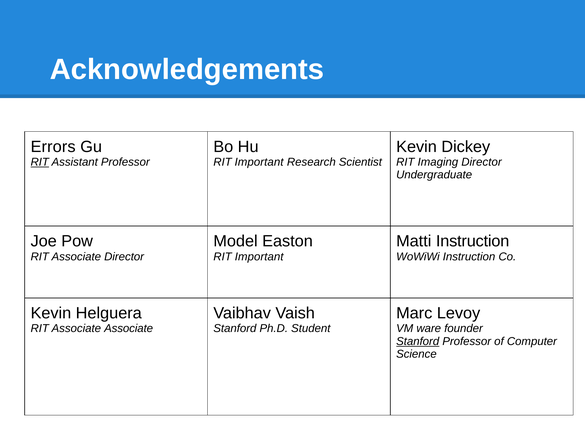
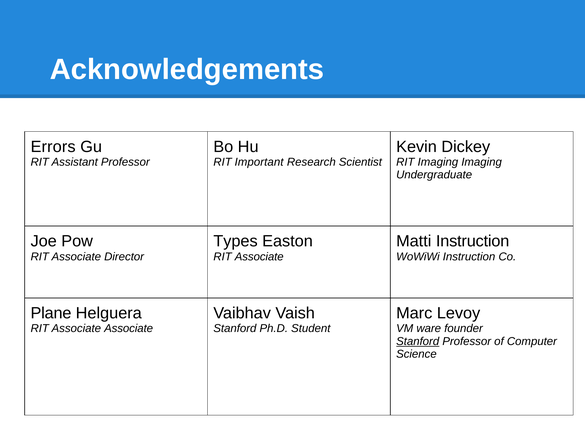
RIT at (40, 162) underline: present -> none
Imaging Director: Director -> Imaging
Model: Model -> Types
Important at (259, 256): Important -> Associate
Kevin at (51, 313): Kevin -> Plane
